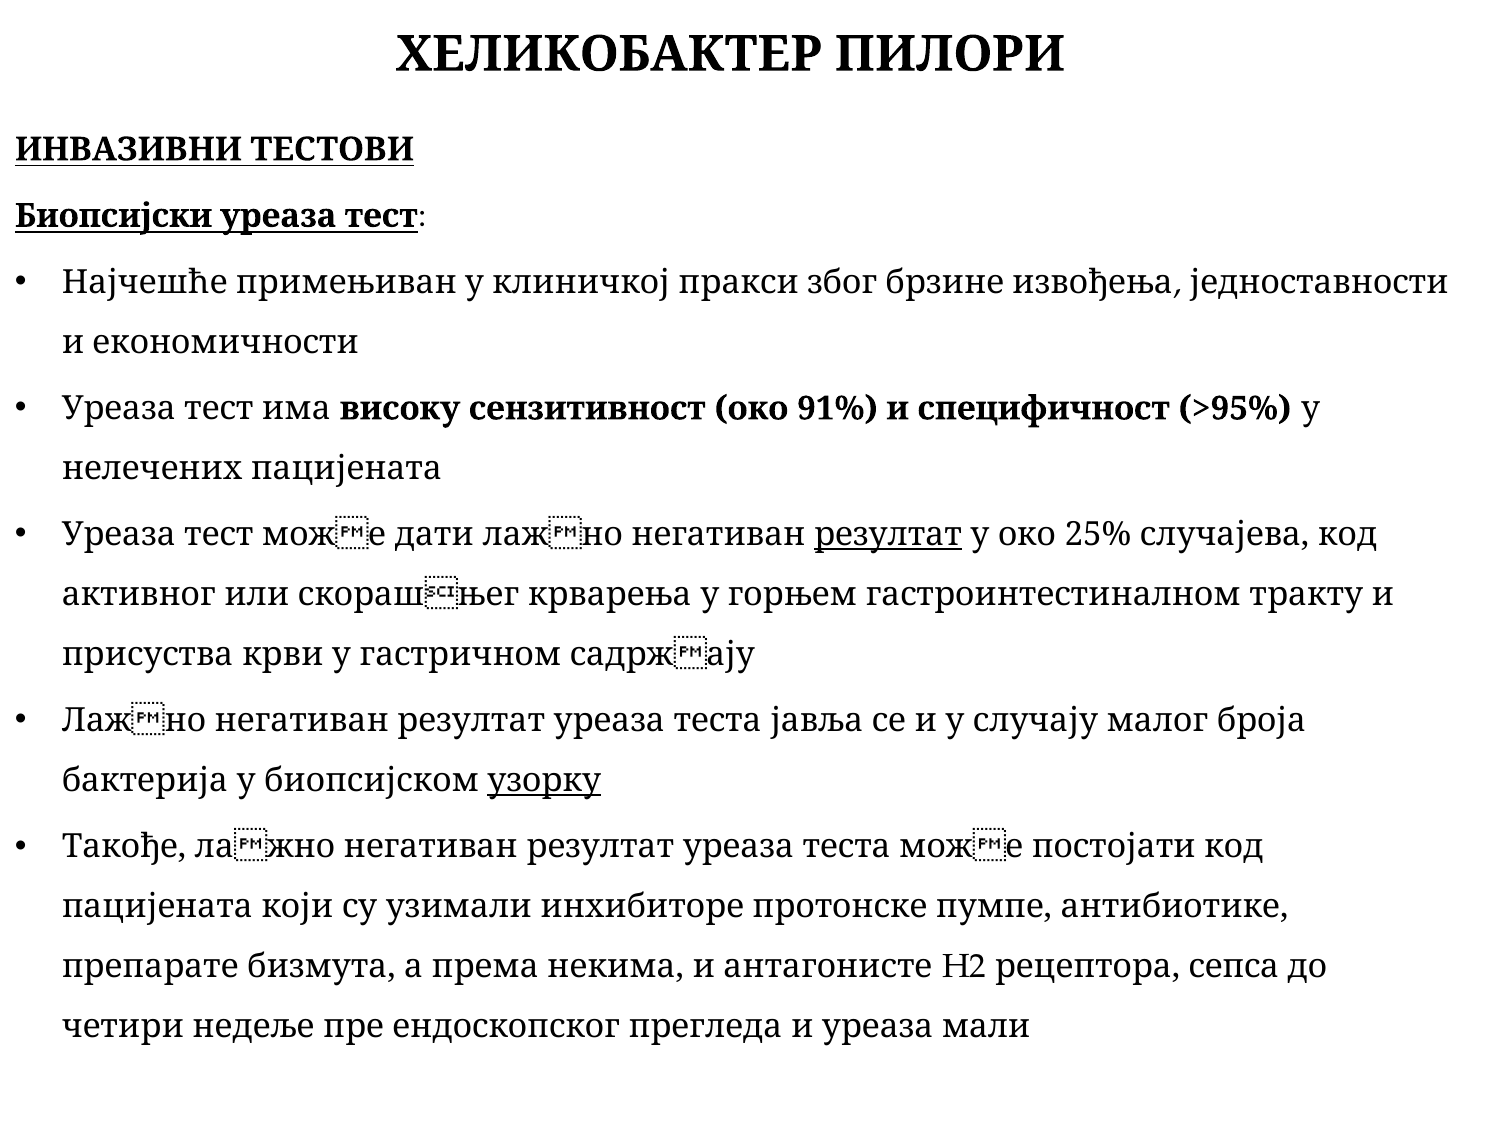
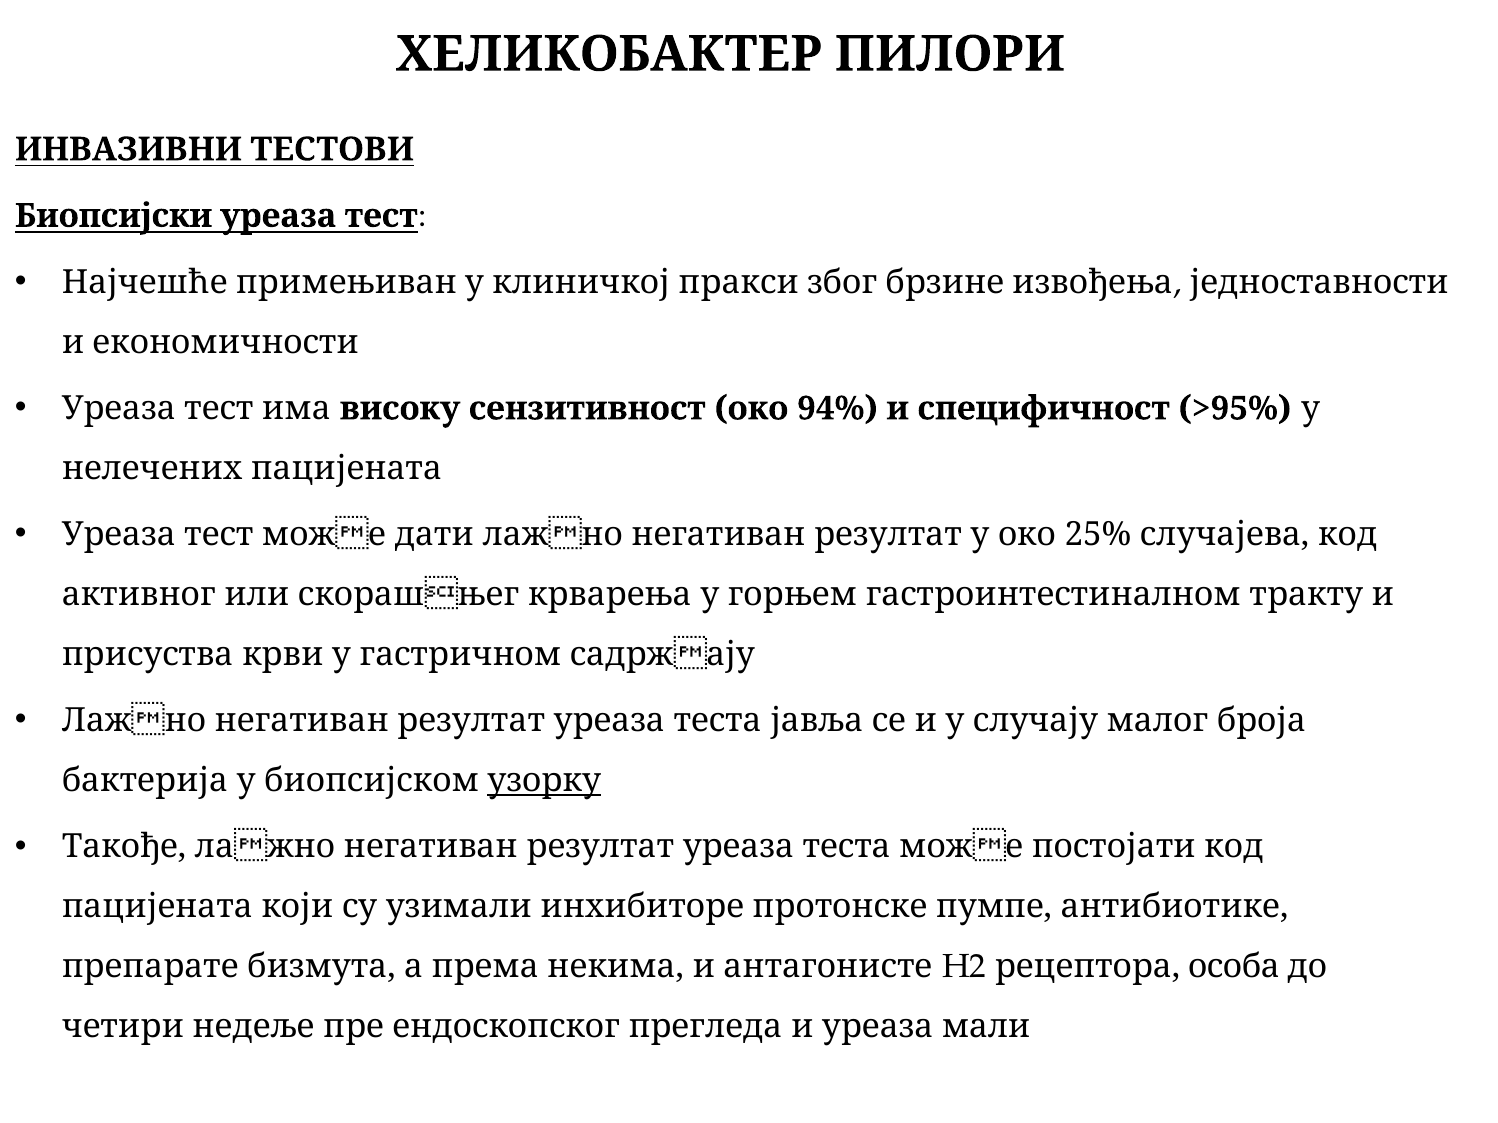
91%: 91% -> 94%
резултат at (888, 535) underline: present -> none
сепса: сепса -> особа
